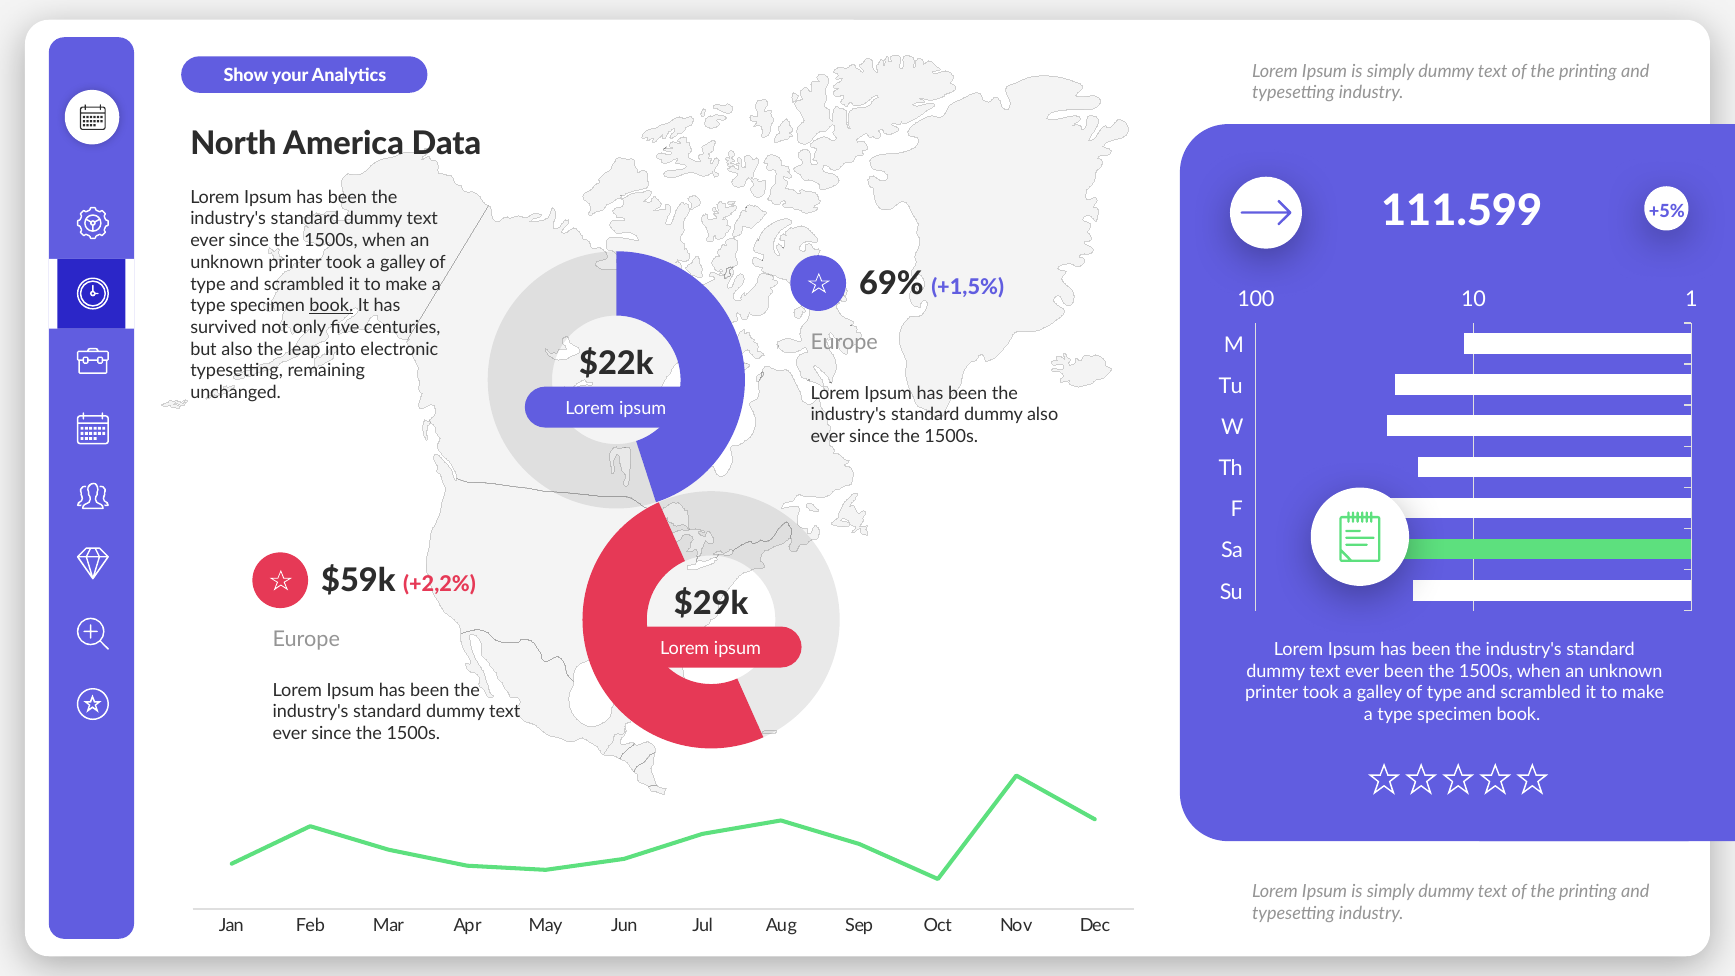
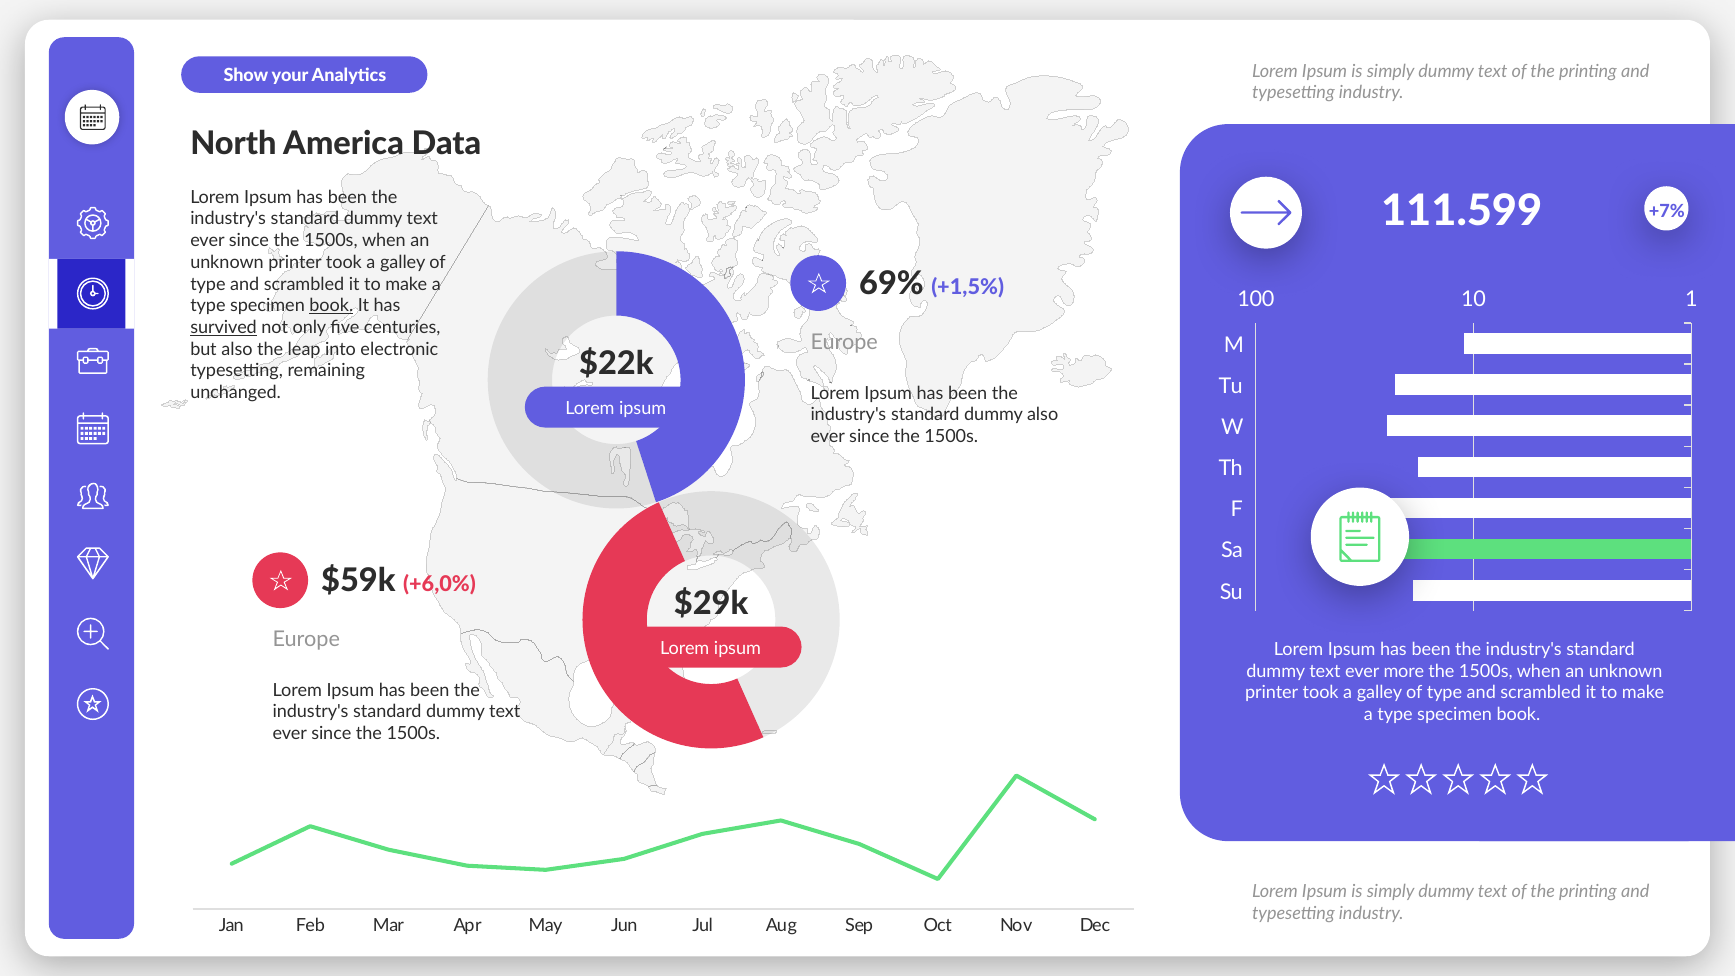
+5%: +5% -> +7%
survived underline: none -> present
+2,2%: +2,2% -> +6,0%
ever been: been -> more
